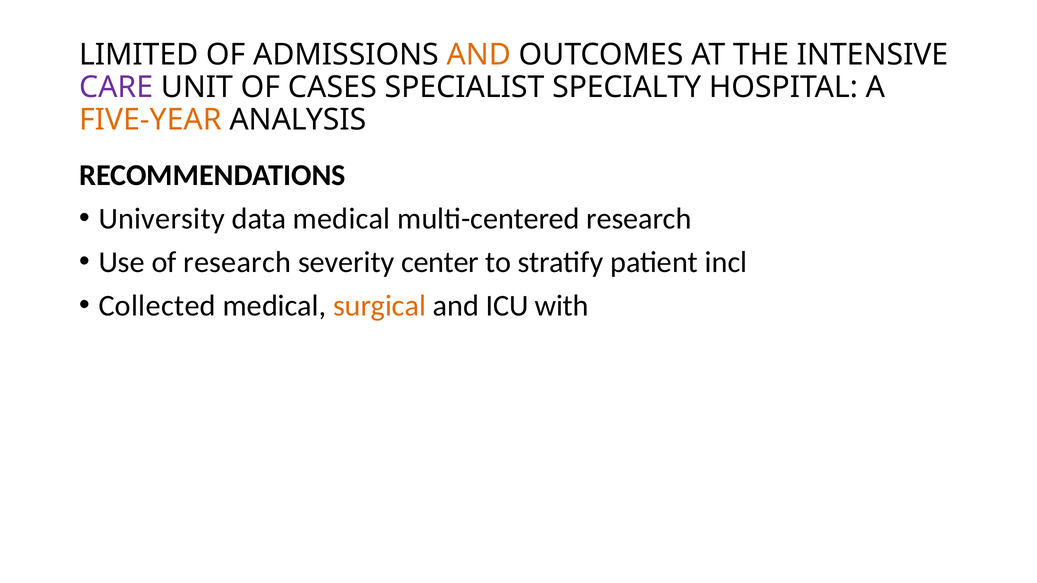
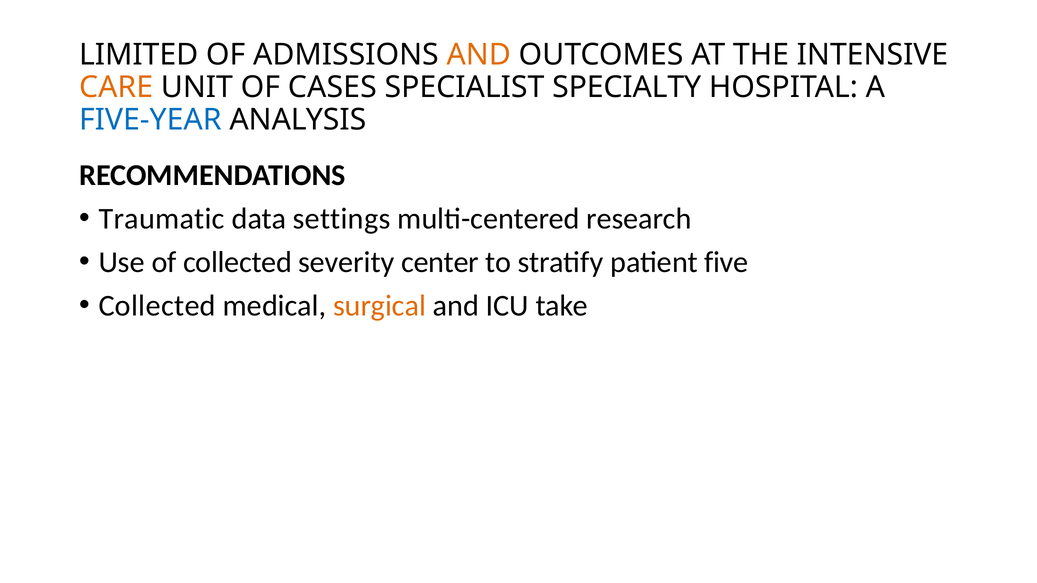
CARE colour: purple -> orange
FIVE-YEAR colour: orange -> blue
University: University -> Traumatic
data medical: medical -> settings
of research: research -> collected
incl: incl -> five
with: with -> take
